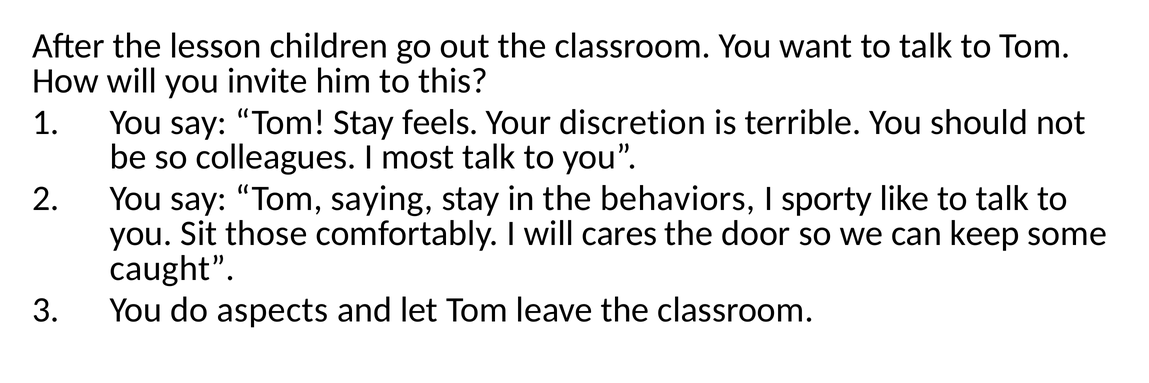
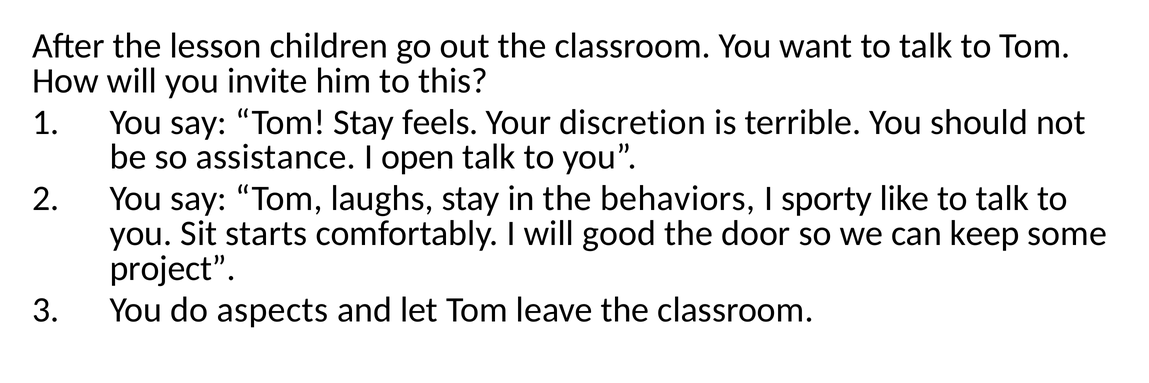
colleagues: colleagues -> assistance
most: most -> open
saying: saying -> laughs
those: those -> starts
cares: cares -> good
caught: caught -> project
